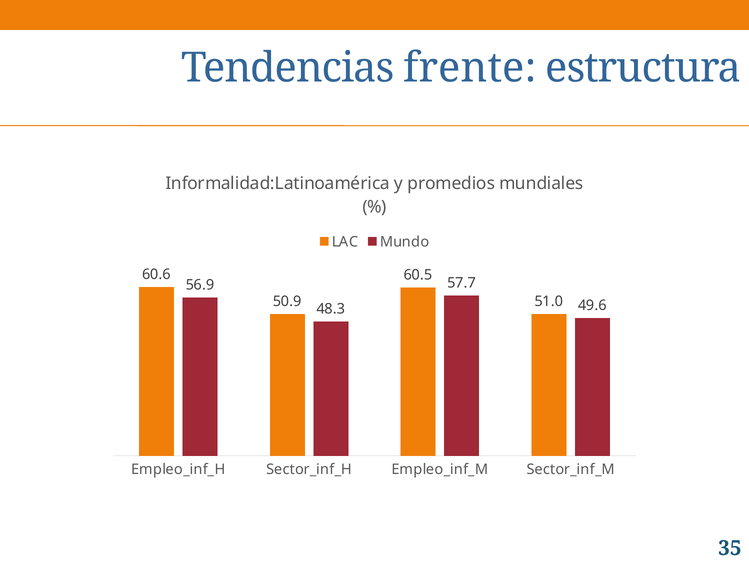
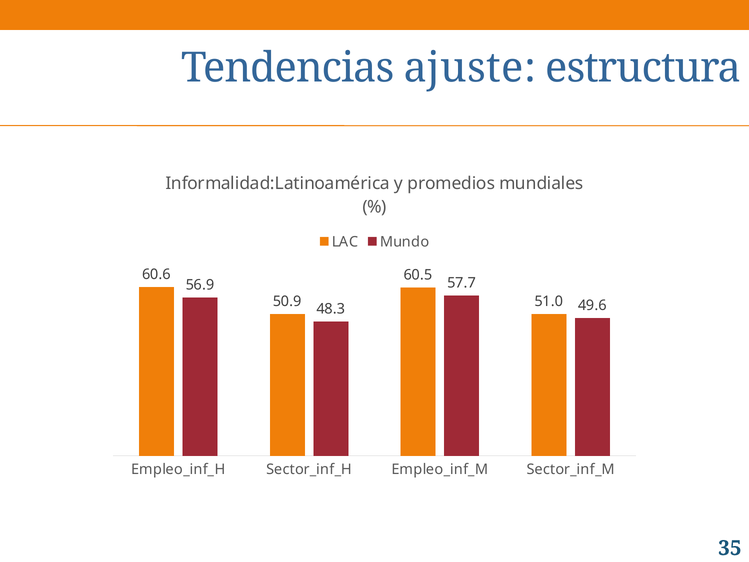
frente: frente -> ajuste
